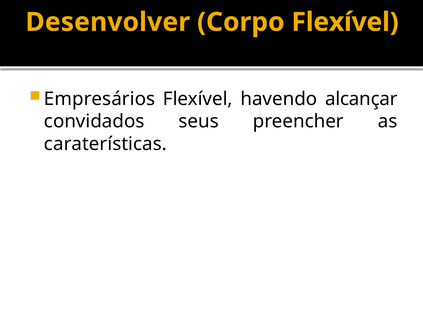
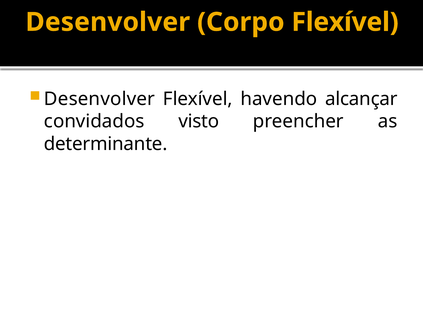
Empresários at (100, 99): Empresários -> Desenvolver
seus: seus -> visto
caraterísticas: caraterísticas -> determinante
